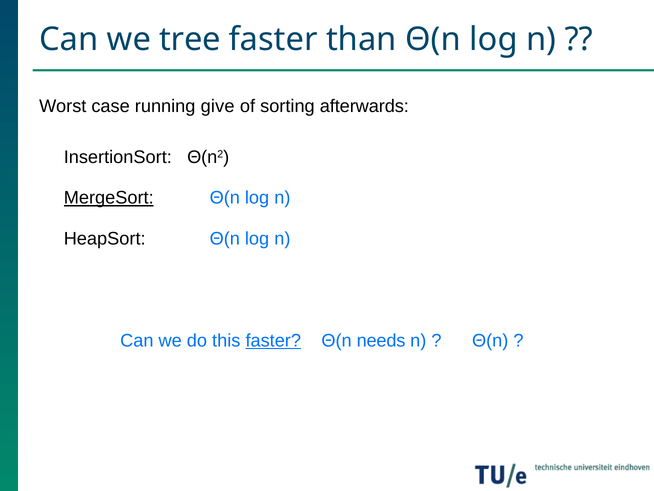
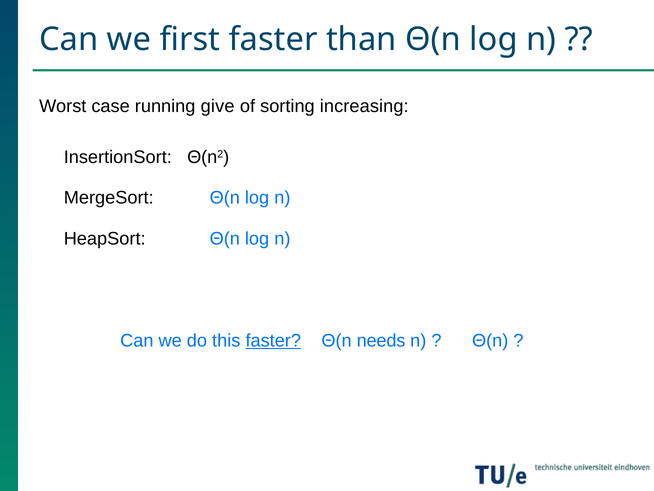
tree: tree -> first
afterwards: afterwards -> increasing
MergeSort underline: present -> none
